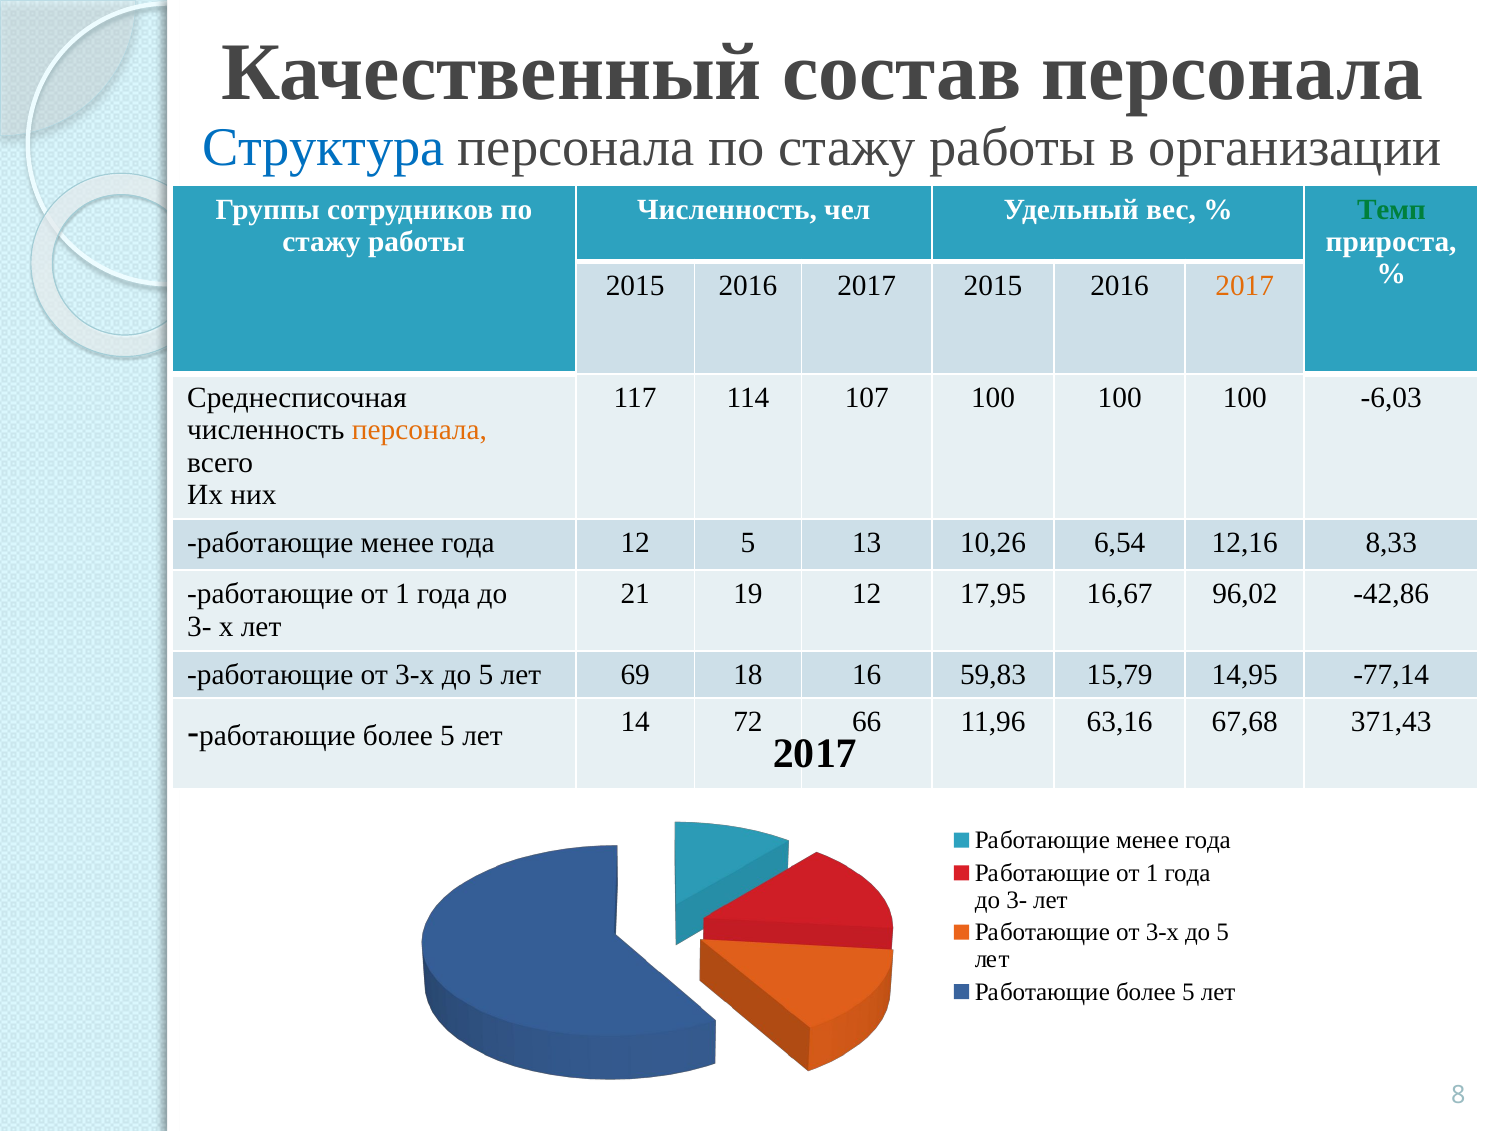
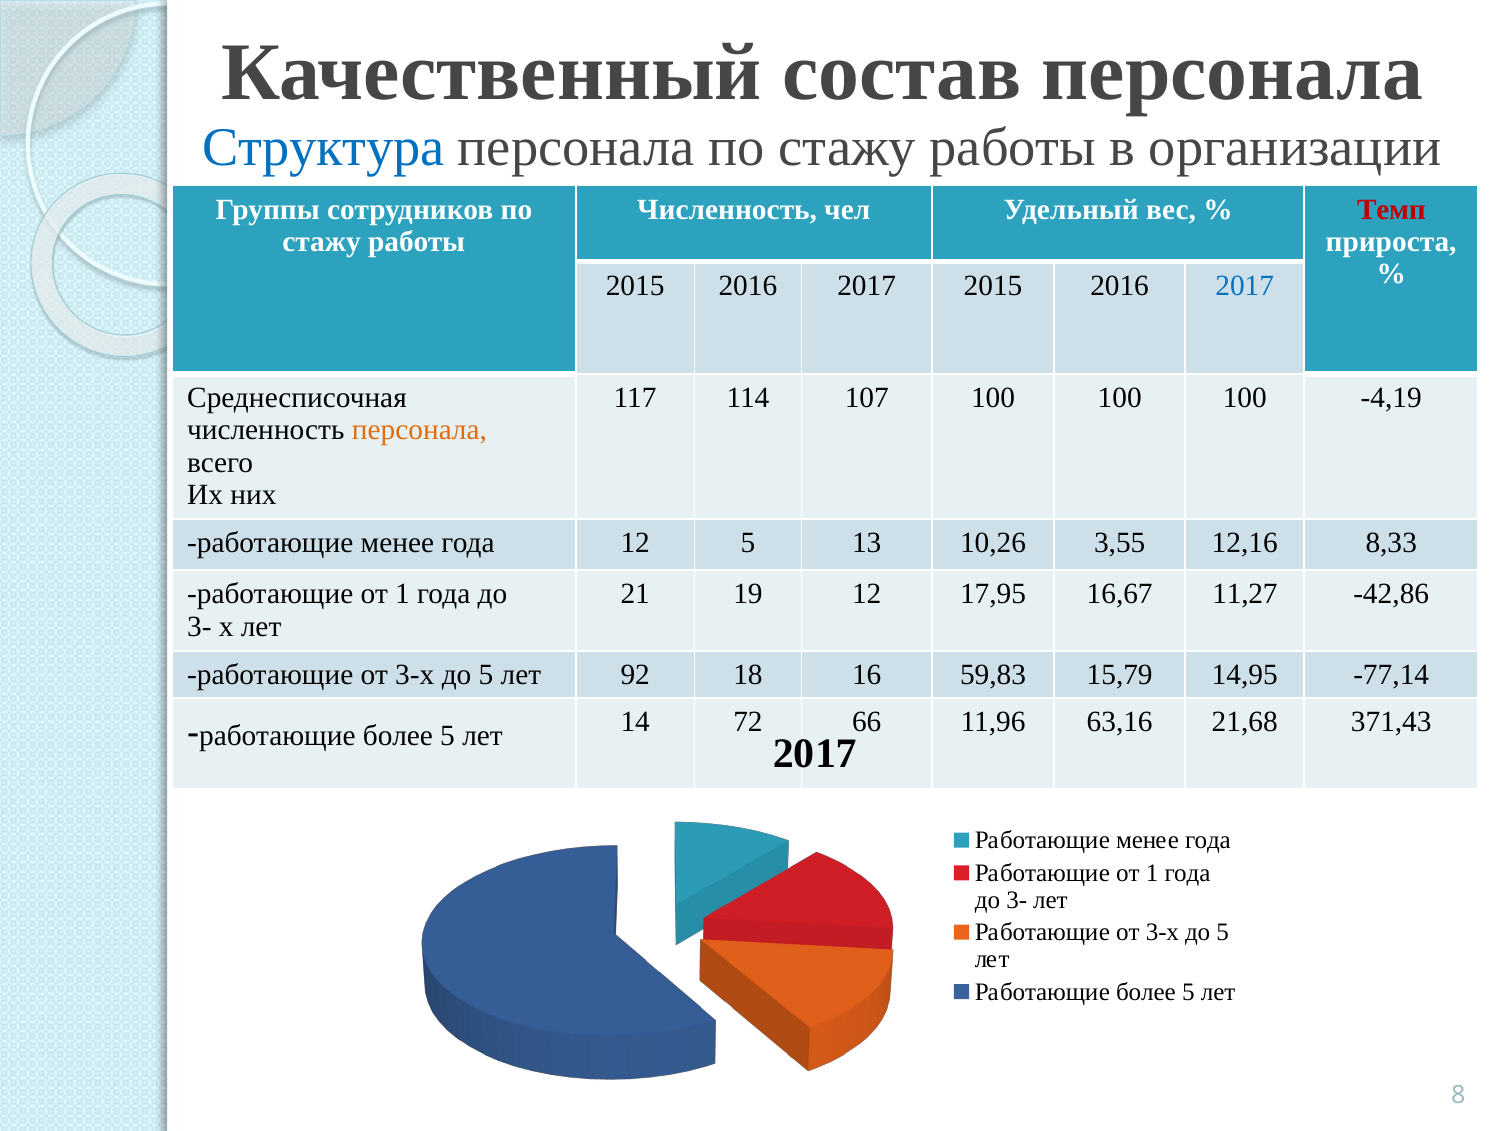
Темп colour: green -> red
2017 at (1245, 286) colour: orange -> blue
-6,03: -6,03 -> -4,19
6,54: 6,54 -> 3,55
96,02: 96,02 -> 11,27
69: 69 -> 92
67,68: 67,68 -> 21,68
